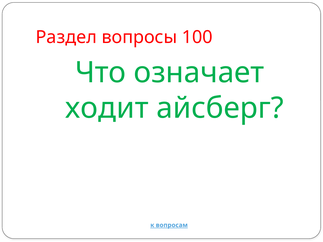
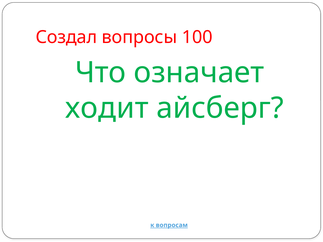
Раздел: Раздел -> Создал
